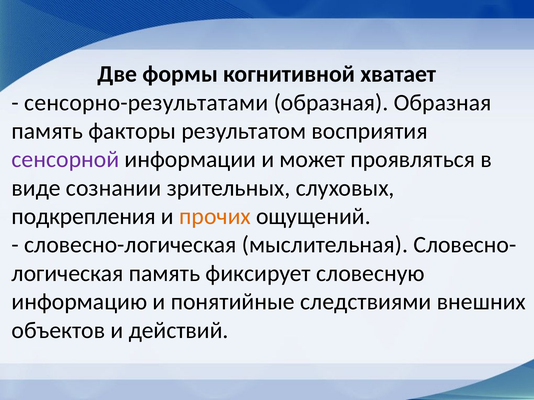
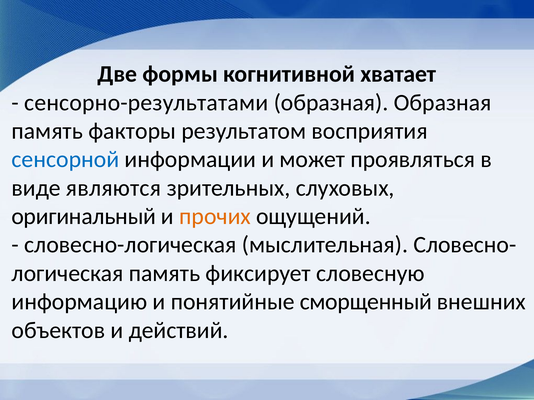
сенсорной colour: purple -> blue
сознании: сознании -> являются
подкрепления: подкрепления -> оригинальный
следствиями: следствиями -> сморщенный
